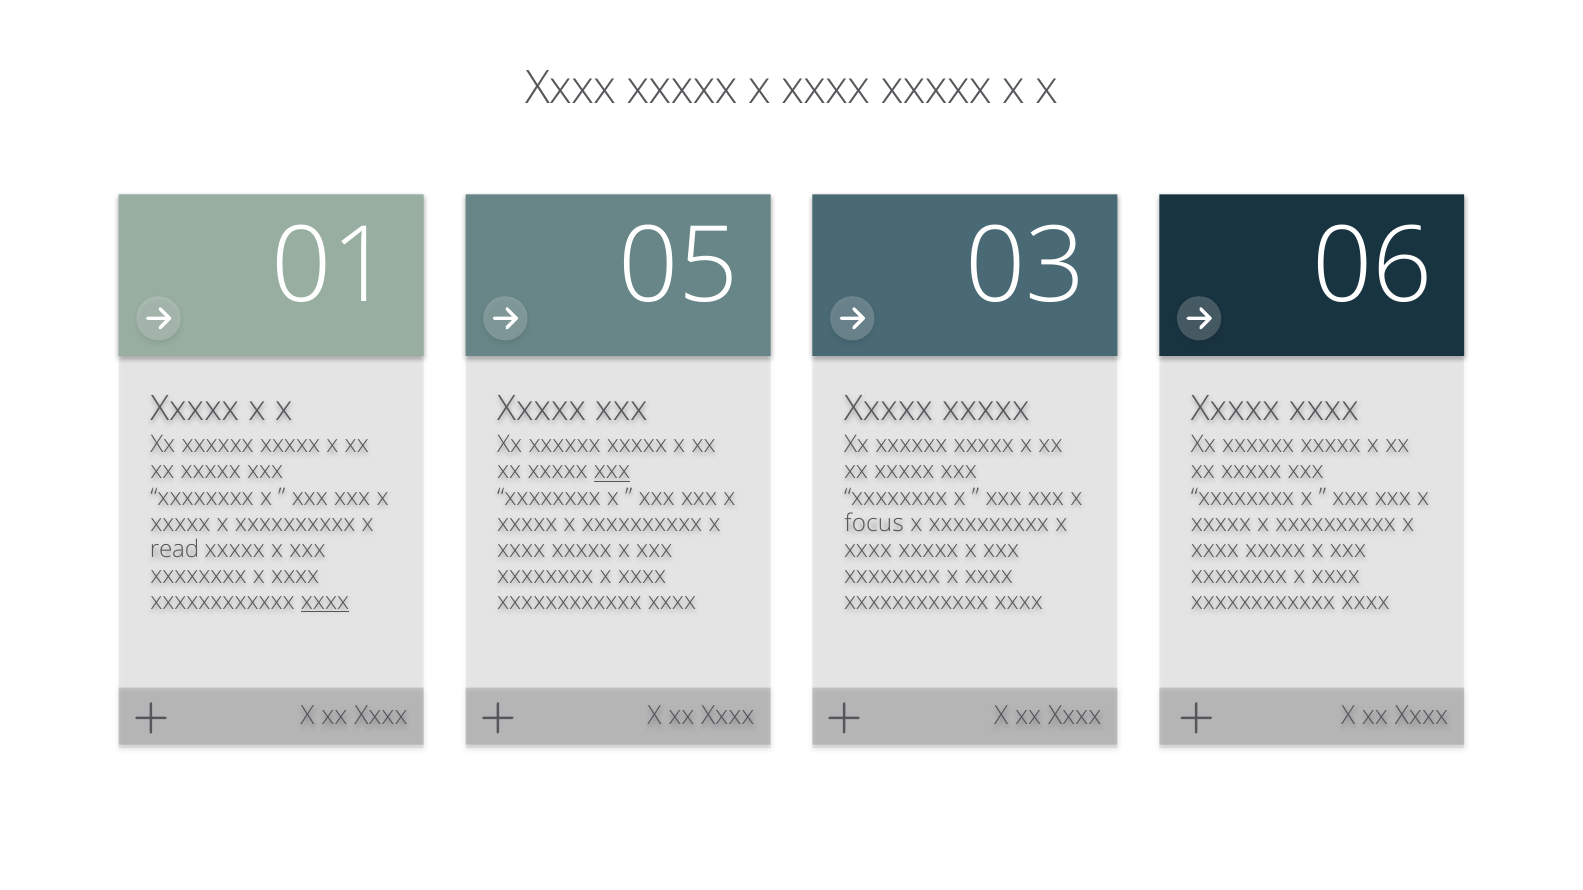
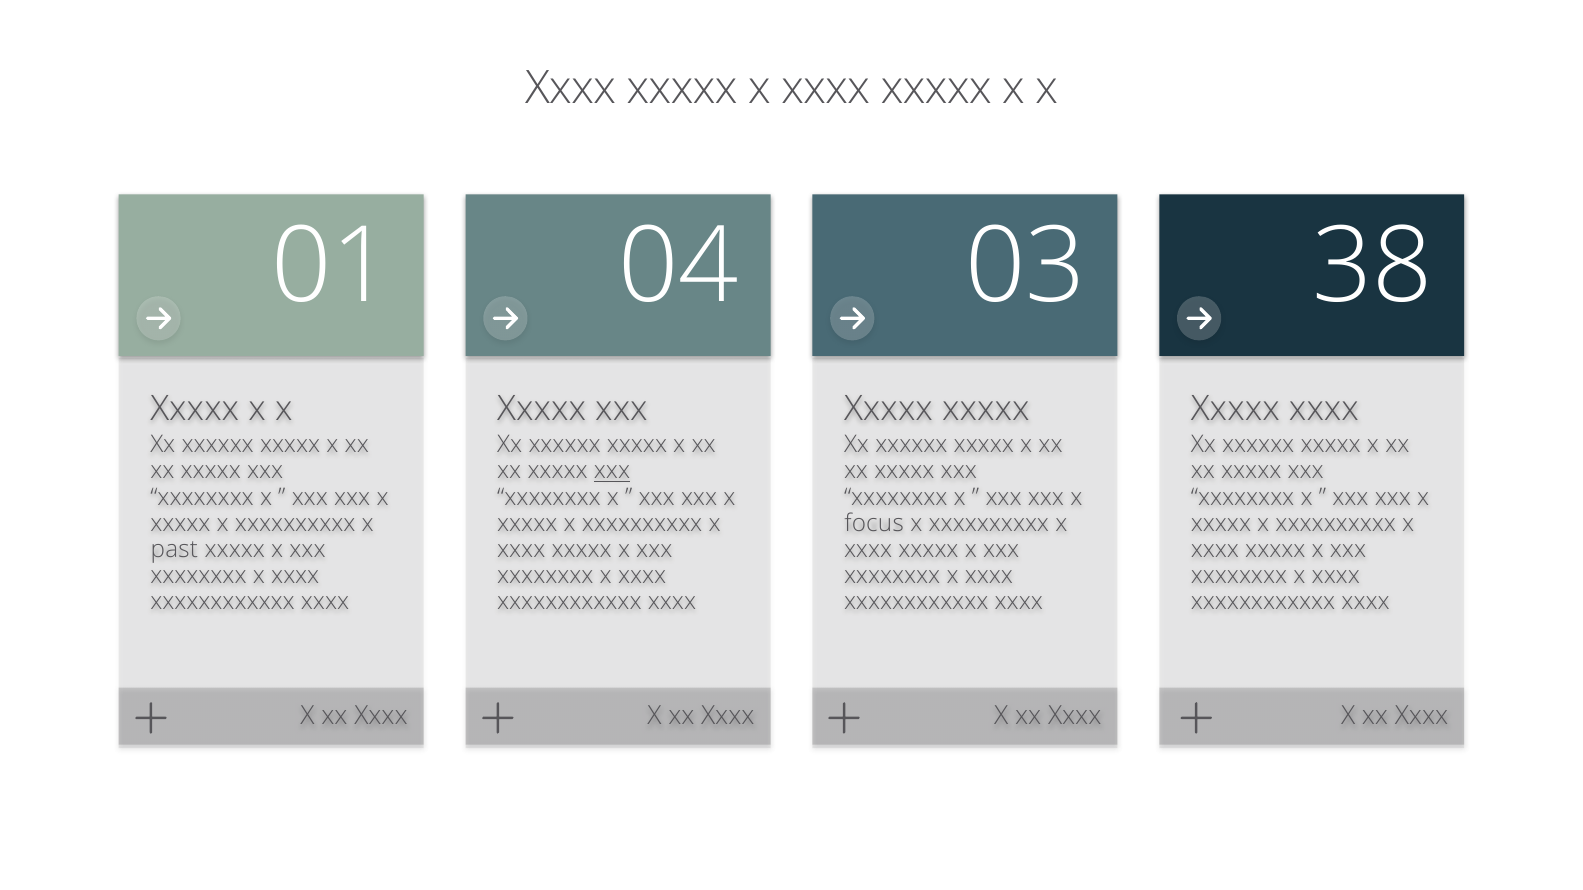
05: 05 -> 04
06: 06 -> 38
read: read -> past
xxxx at (325, 602) underline: present -> none
